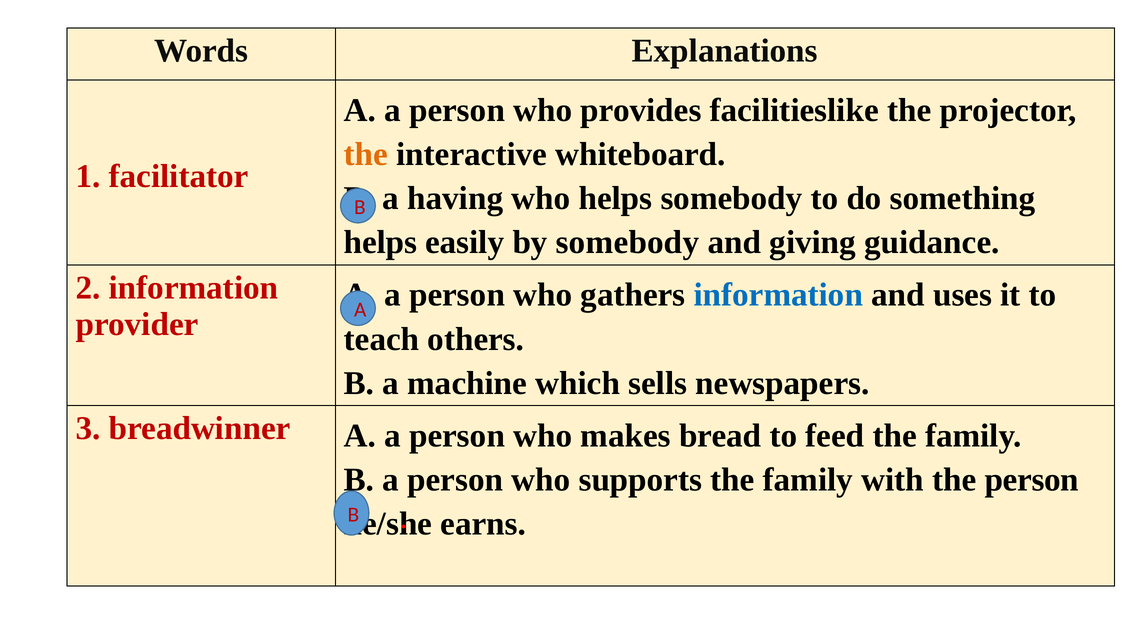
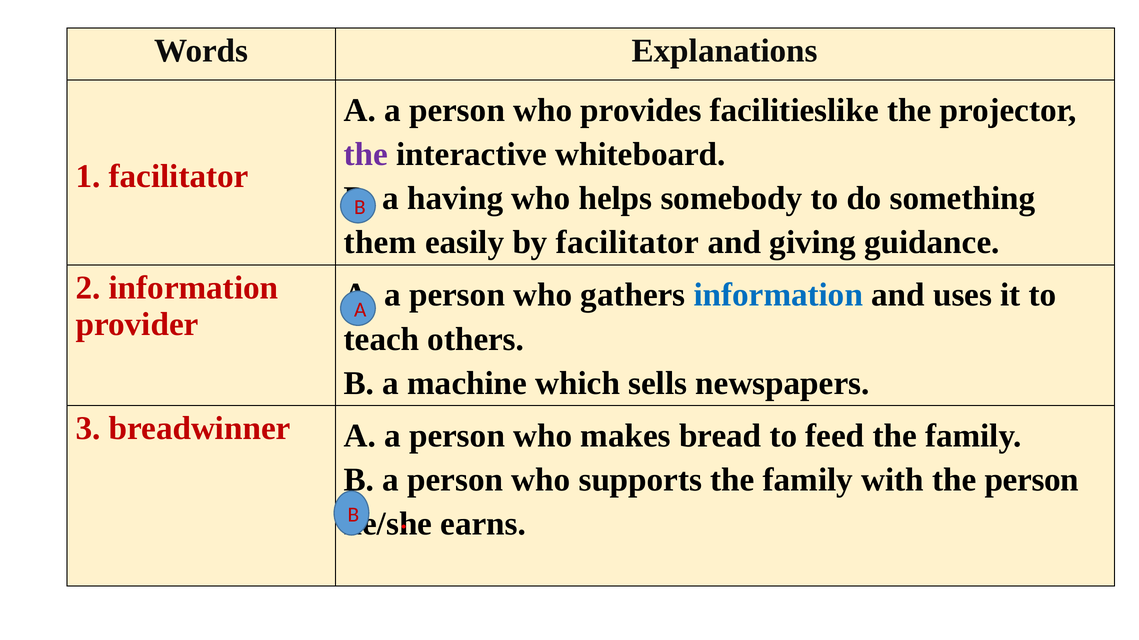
the at (366, 154) colour: orange -> purple
helps at (380, 243): helps -> them
by somebody: somebody -> facilitator
